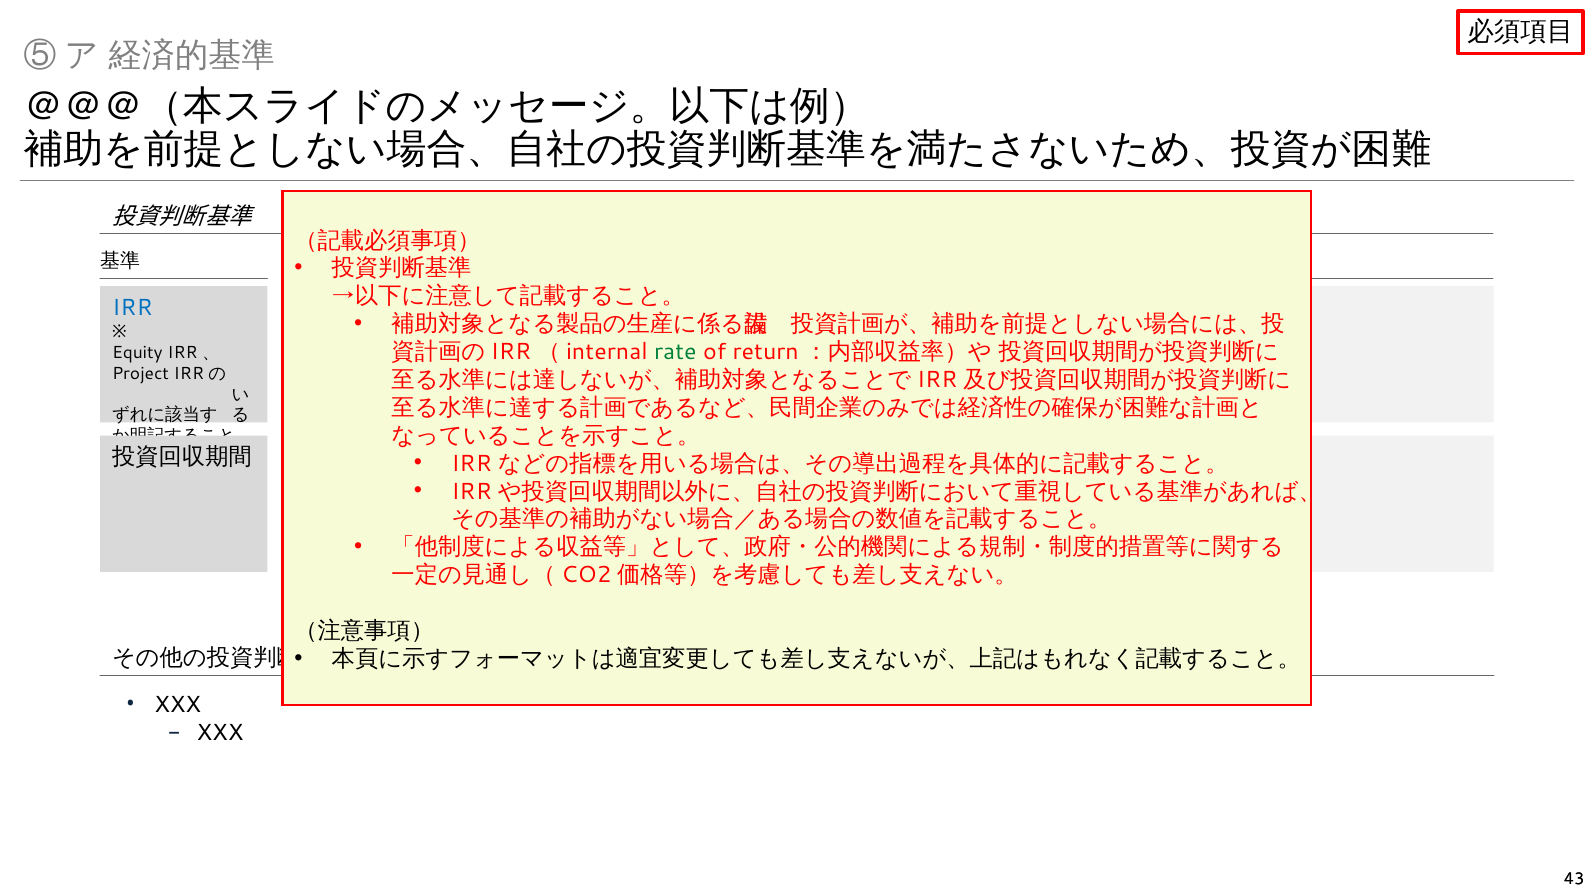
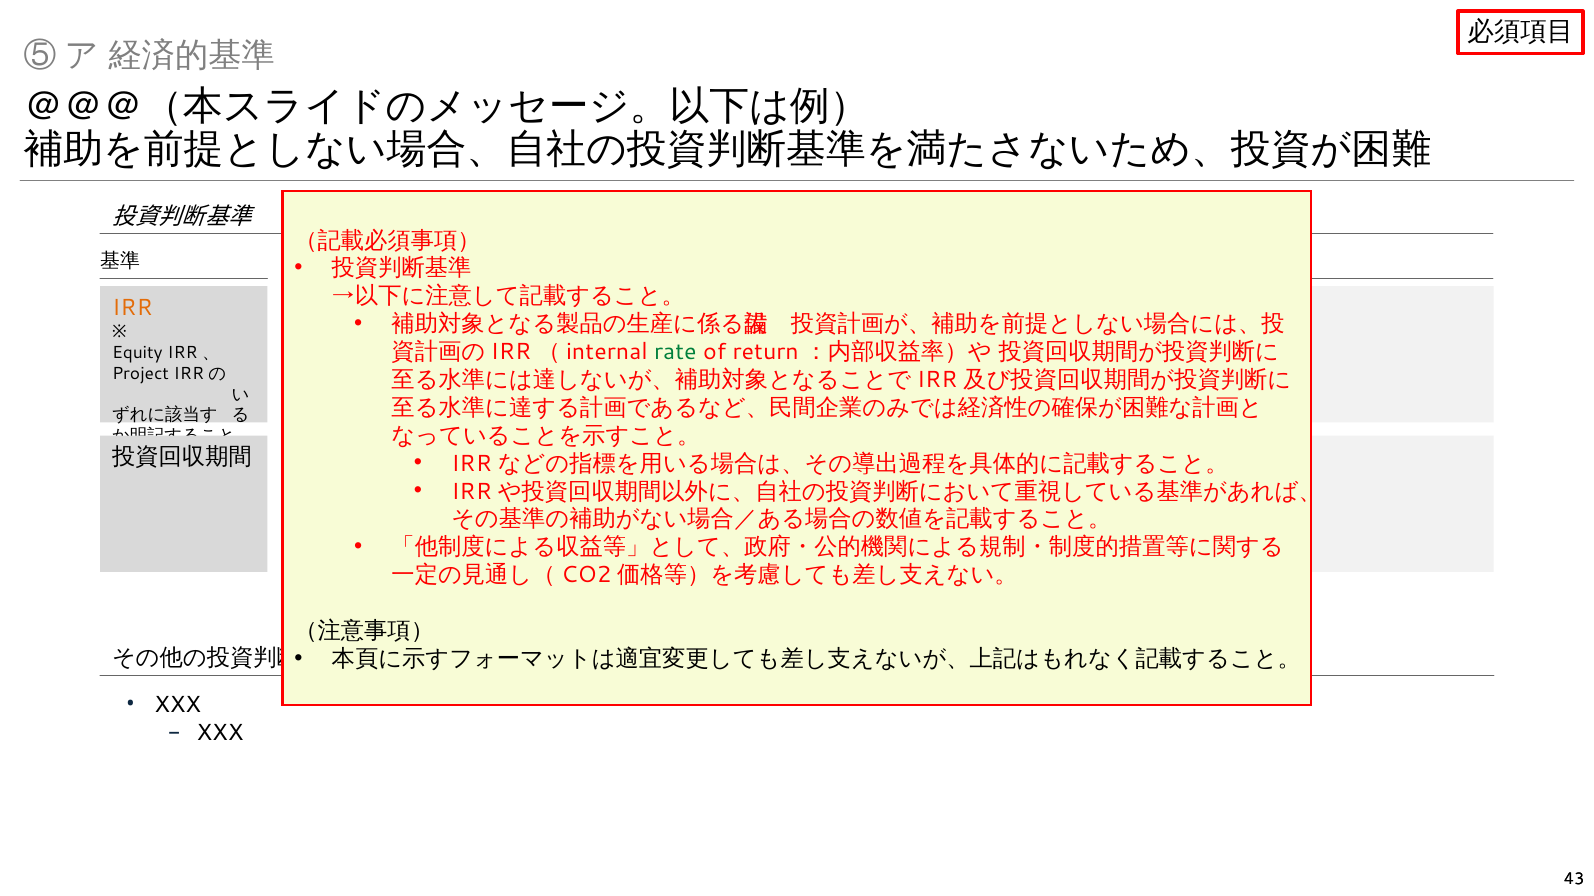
IRR colour: blue -> orange
